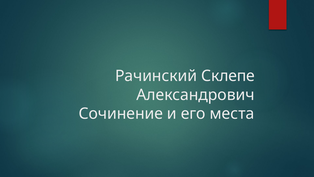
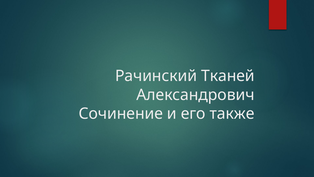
Склепе: Склепе -> Тканей
места: места -> также
